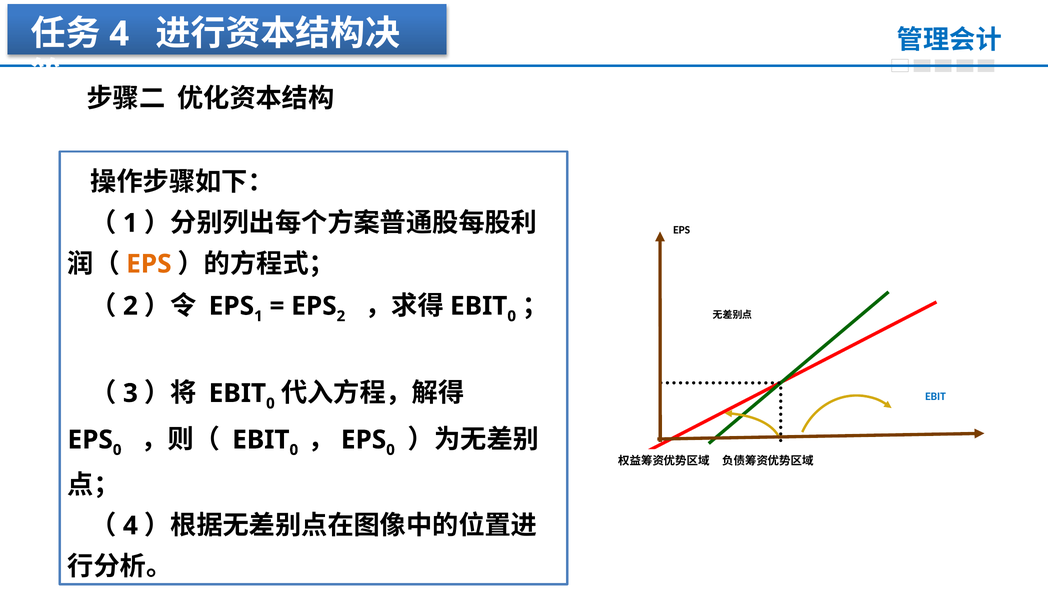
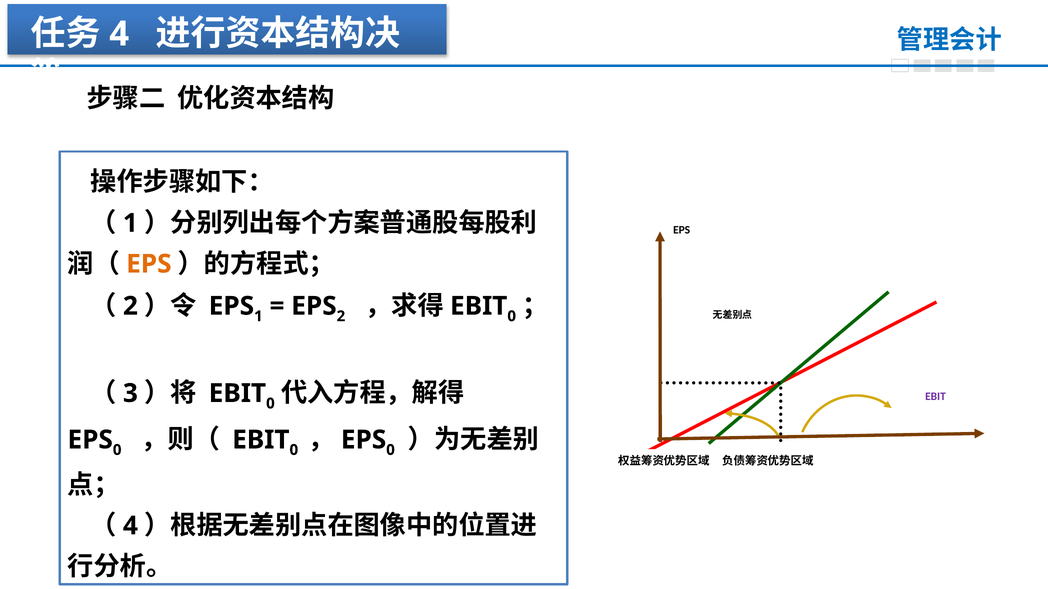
EBIT at (935, 397) colour: blue -> purple
